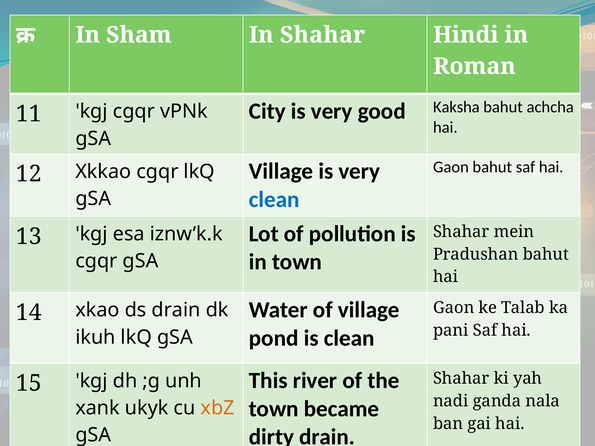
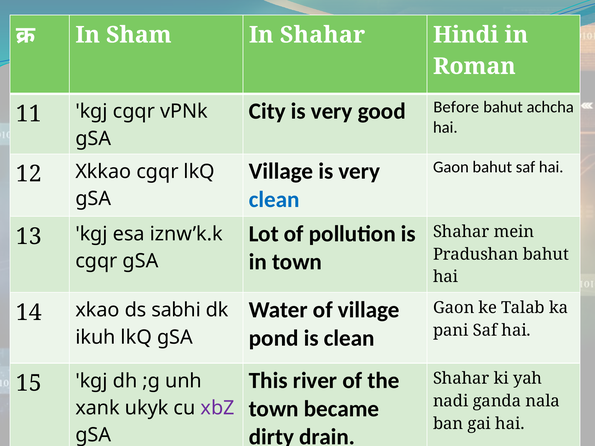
Kaksha: Kaksha -> Before
ds drain: drain -> sabhi
xbZ colour: orange -> purple
